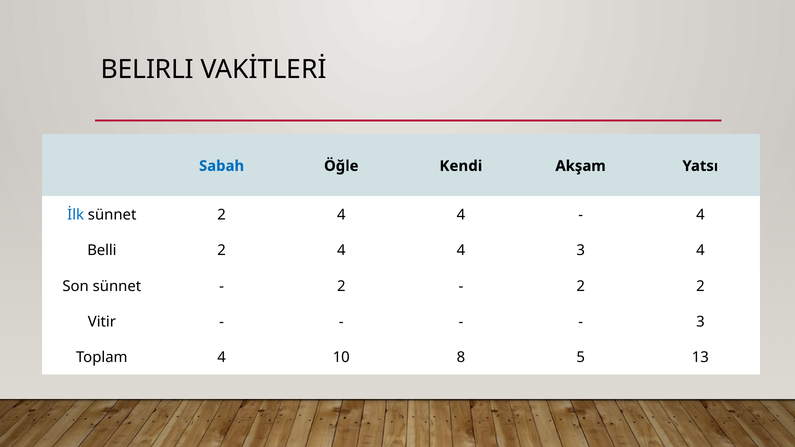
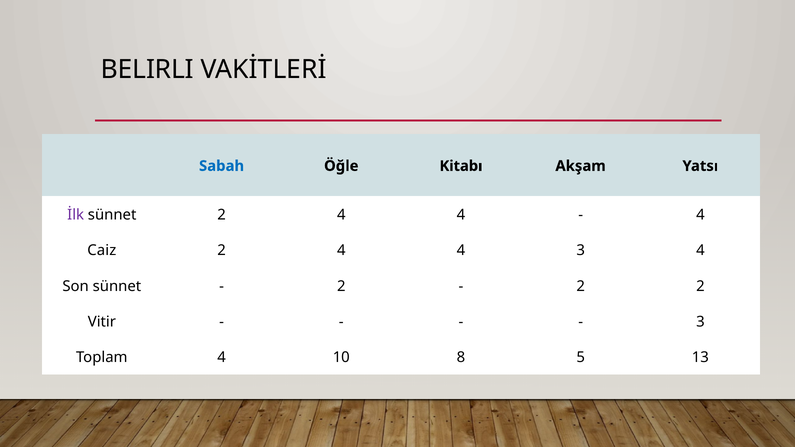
Kendi: Kendi -> Kitabı
İlk colour: blue -> purple
Belli: Belli -> Caiz
